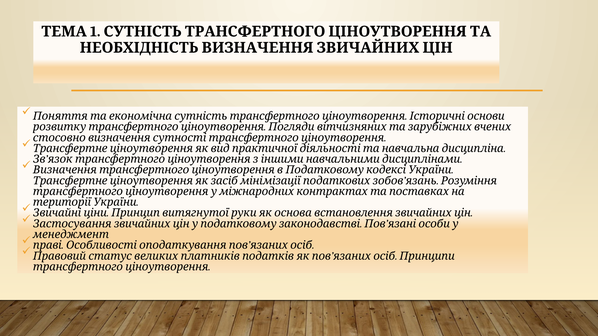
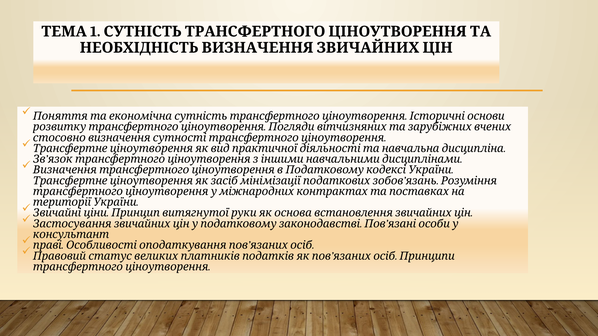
менеджмент: менеджмент -> консультант
